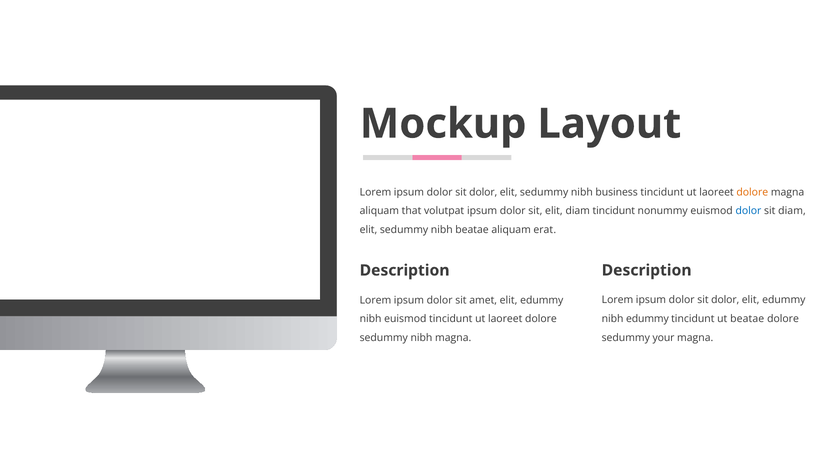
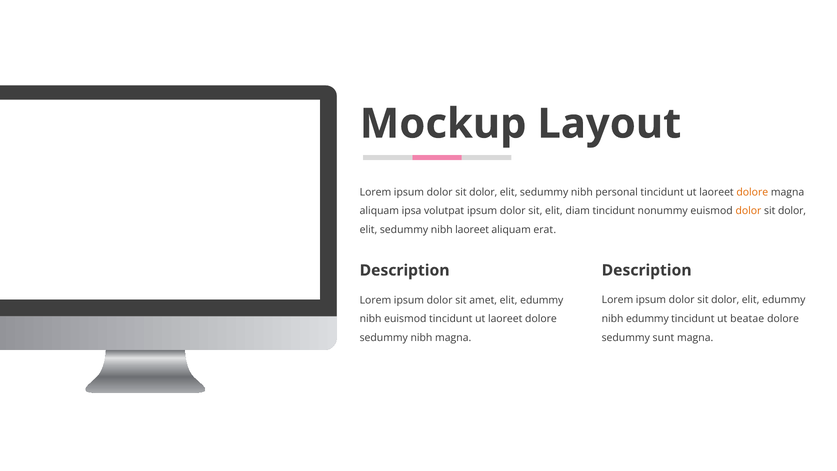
business: business -> personal
that: that -> ipsa
dolor at (748, 211) colour: blue -> orange
diam at (792, 211): diam -> dolor
nibh beatae: beatae -> laoreet
your: your -> sunt
